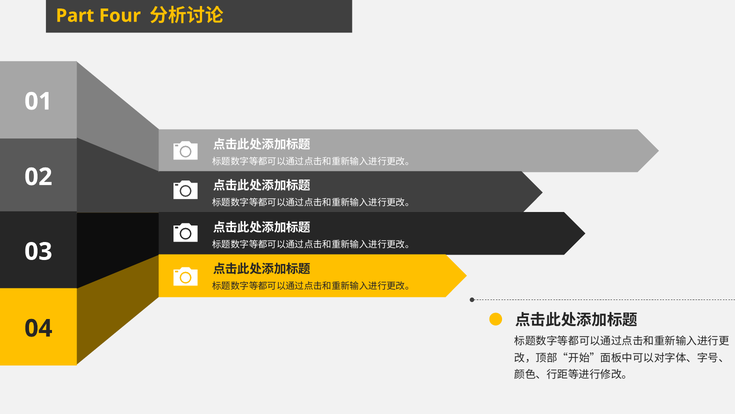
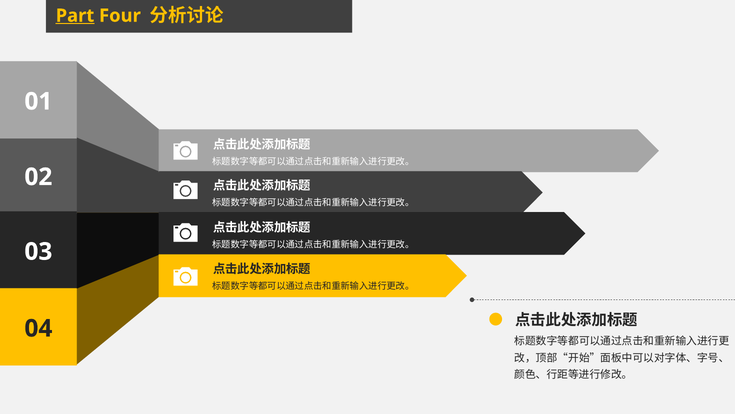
Part underline: none -> present
